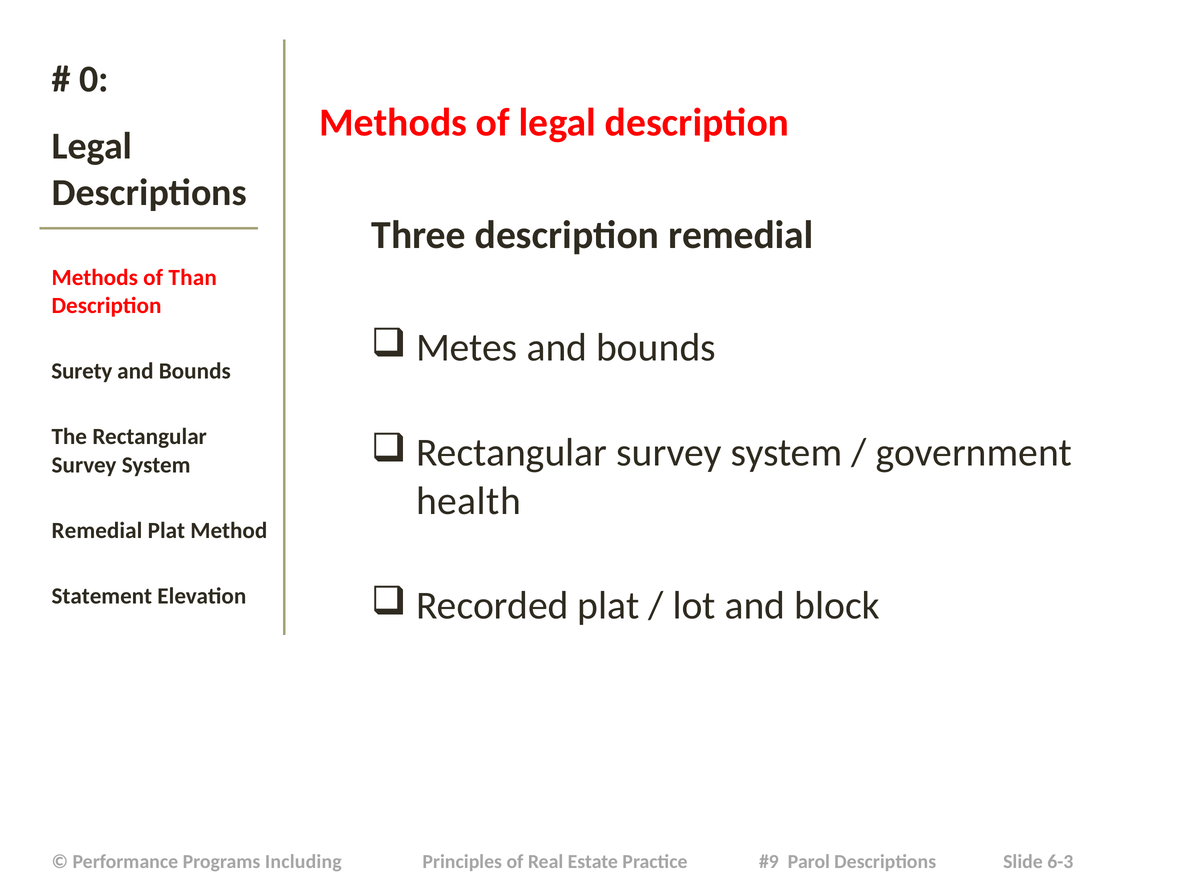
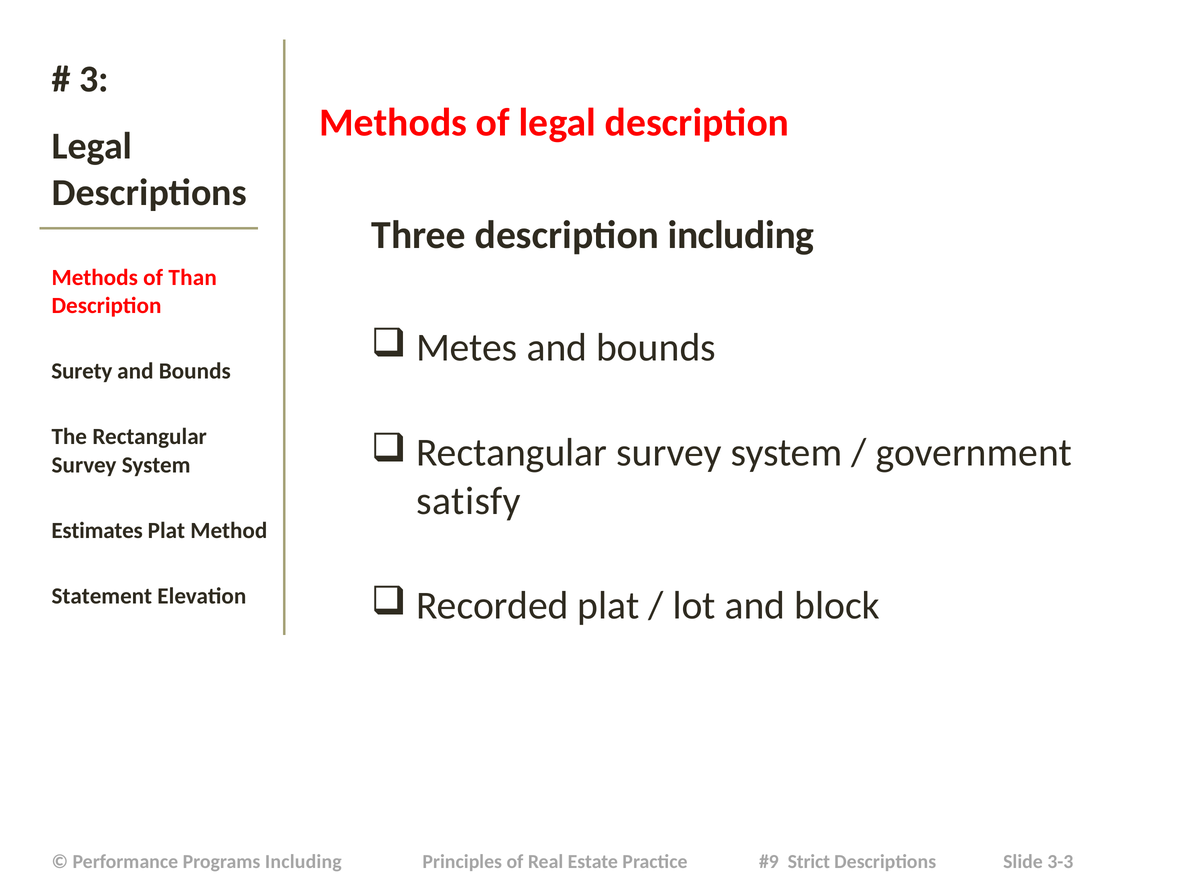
0: 0 -> 3
description remedial: remedial -> including
health: health -> satisfy
Remedial at (97, 530): Remedial -> Estimates
Parol: Parol -> Strict
6-3: 6-3 -> 3-3
